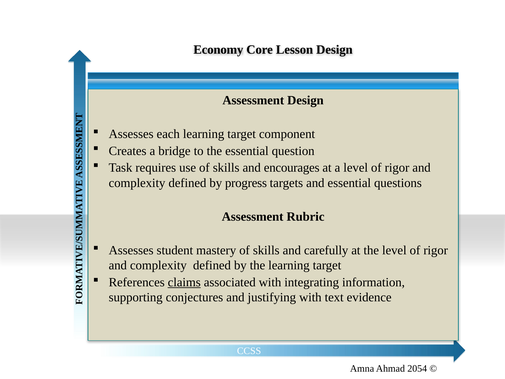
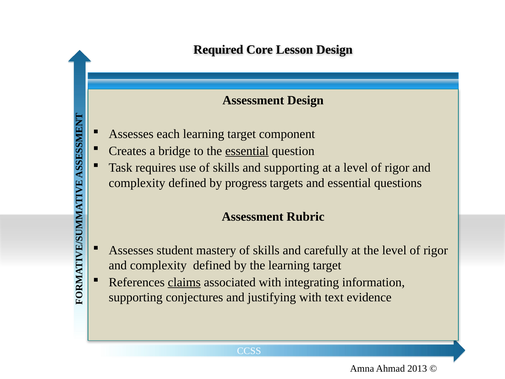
Economy: Economy -> Required
essential at (247, 151) underline: none -> present
and encourages: encourages -> supporting
2054: 2054 -> 2013
